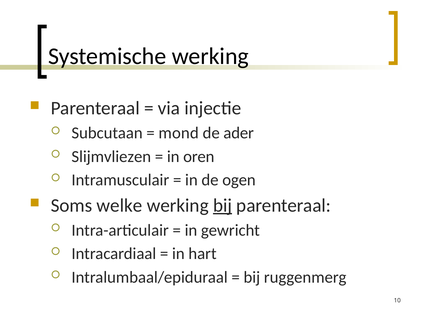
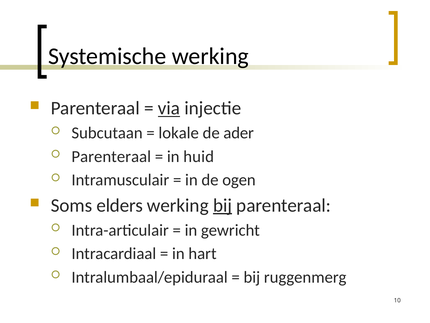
via underline: none -> present
mond: mond -> lokale
Slijmvliezen at (111, 156): Slijmvliezen -> Parenteraal
oren: oren -> huid
welke: welke -> elders
